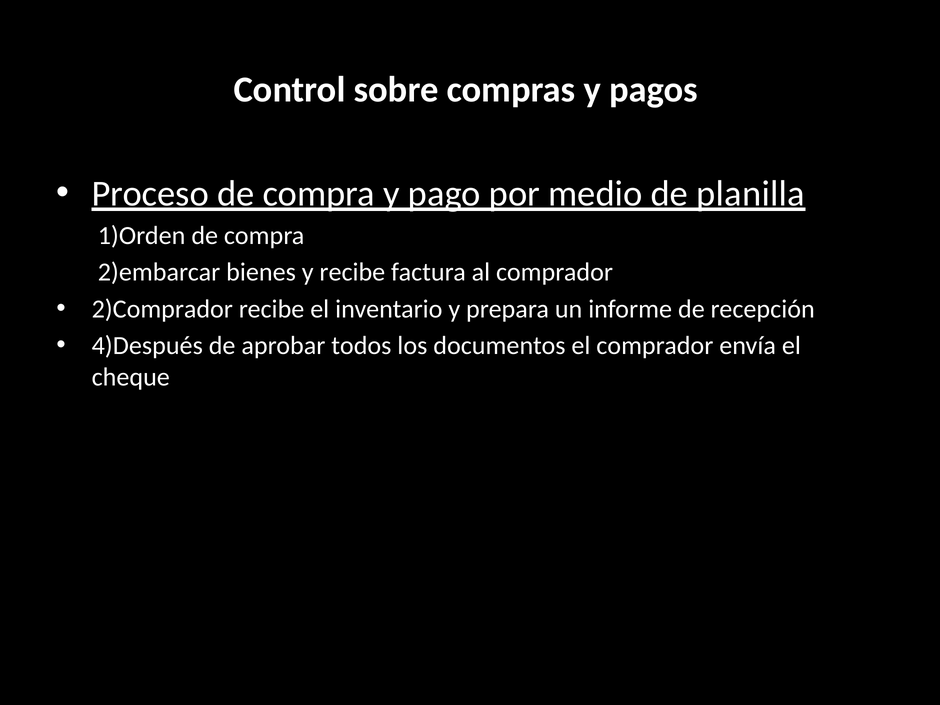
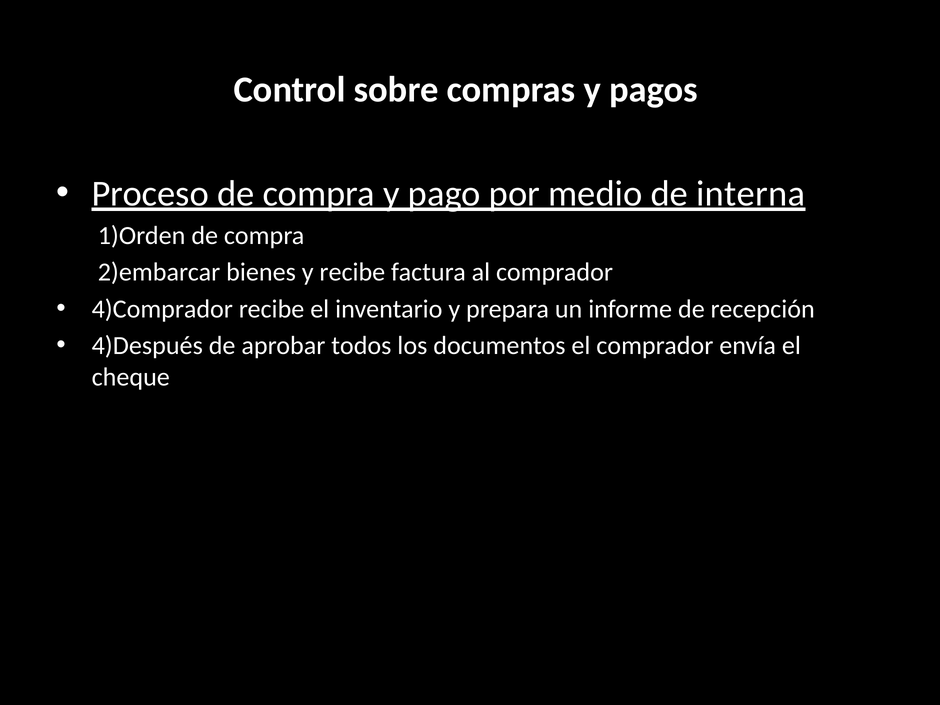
planilla: planilla -> interna
2)Comprador: 2)Comprador -> 4)Comprador
